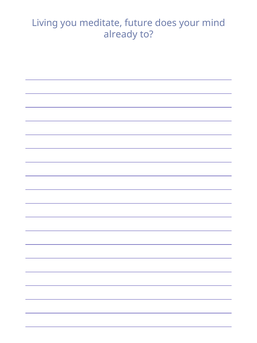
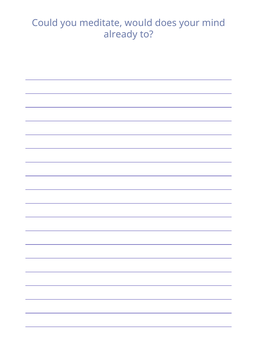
Living: Living -> Could
future: future -> would
